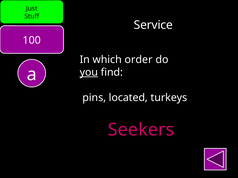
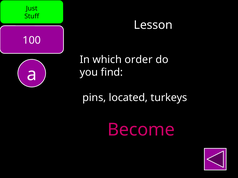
Service: Service -> Lesson
you underline: present -> none
Seekers: Seekers -> Become
